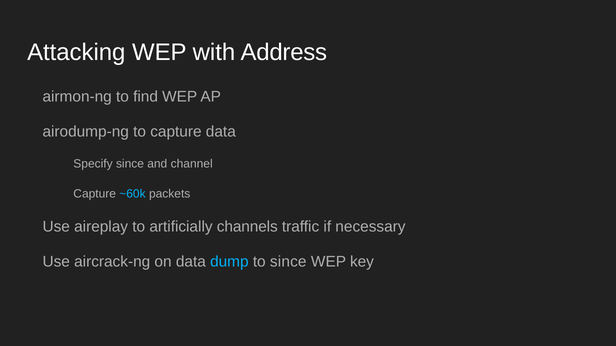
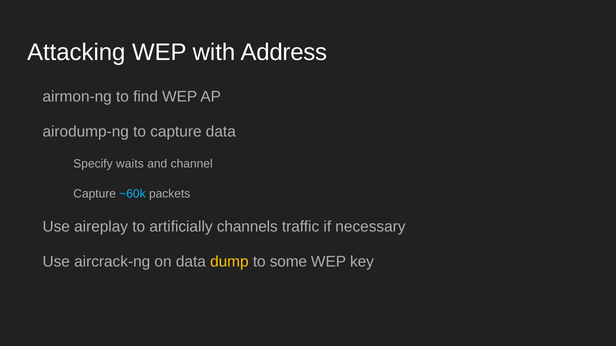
Specify since: since -> waits
dump colour: light blue -> yellow
to since: since -> some
